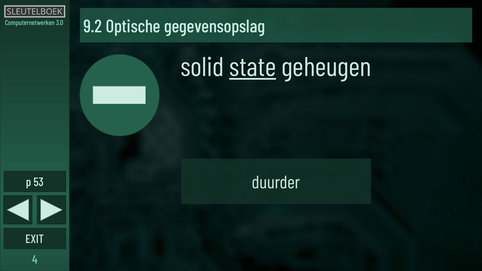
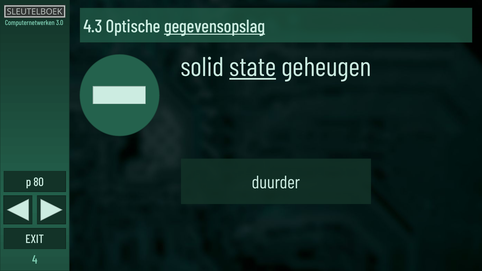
9.2: 9.2 -> 4.3
gegevensopslag underline: none -> present
53: 53 -> 80
